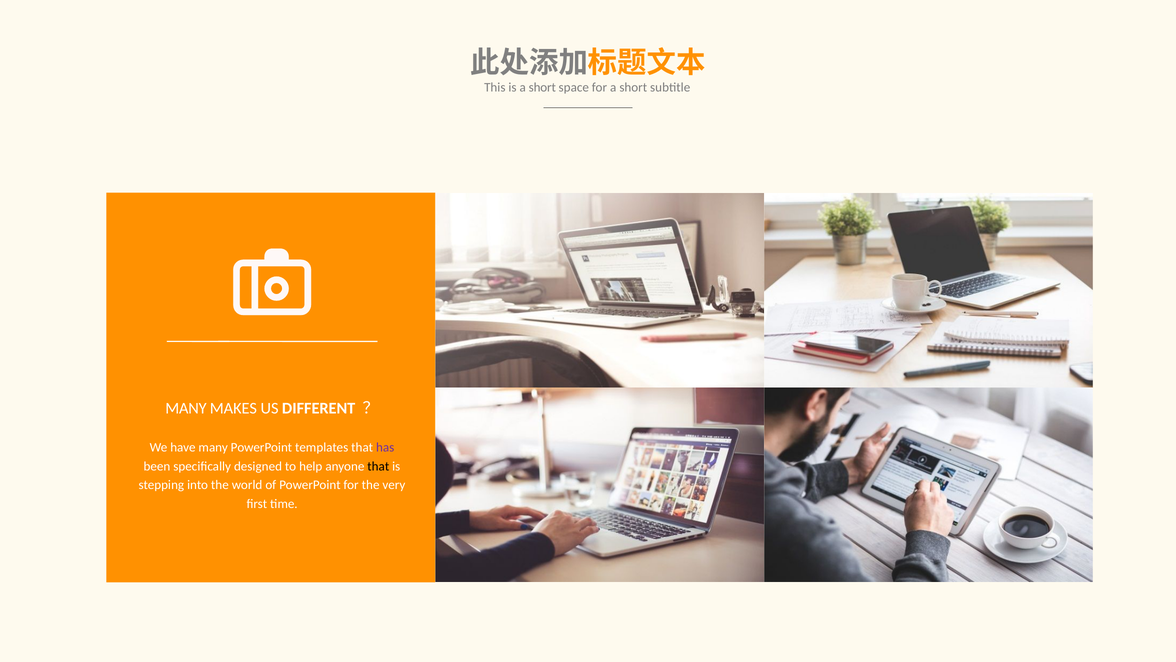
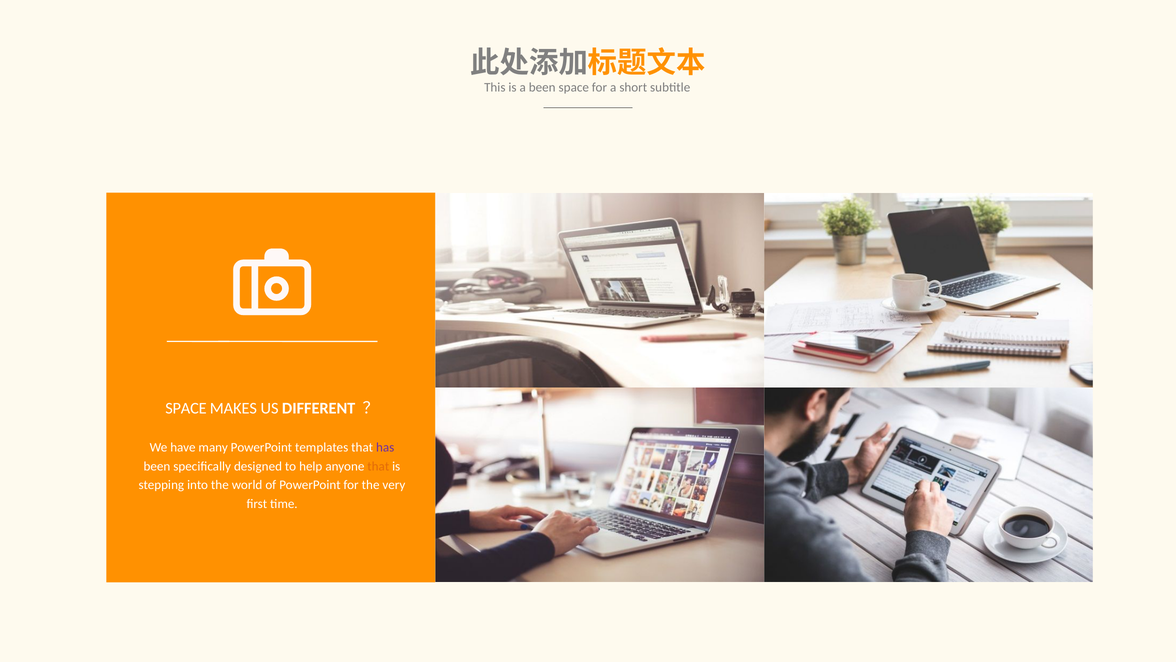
is a short: short -> been
MANY at (186, 408): MANY -> SPACE
that at (378, 466) colour: black -> orange
